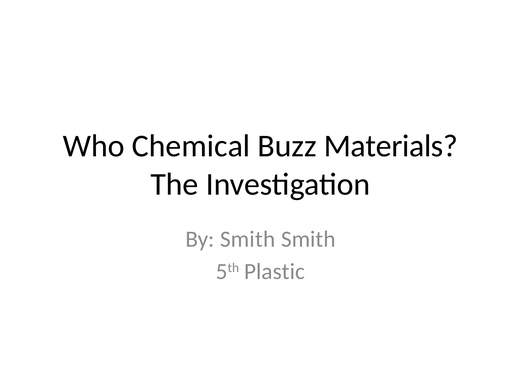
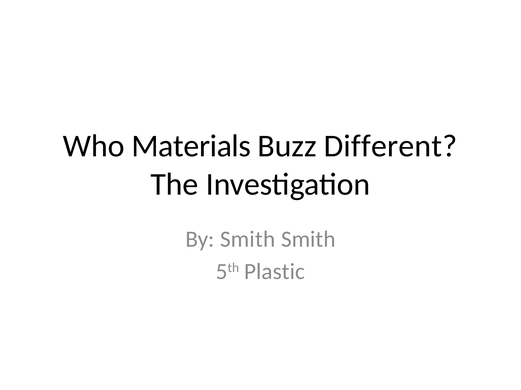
Chemical: Chemical -> Materials
Materials: Materials -> Different
